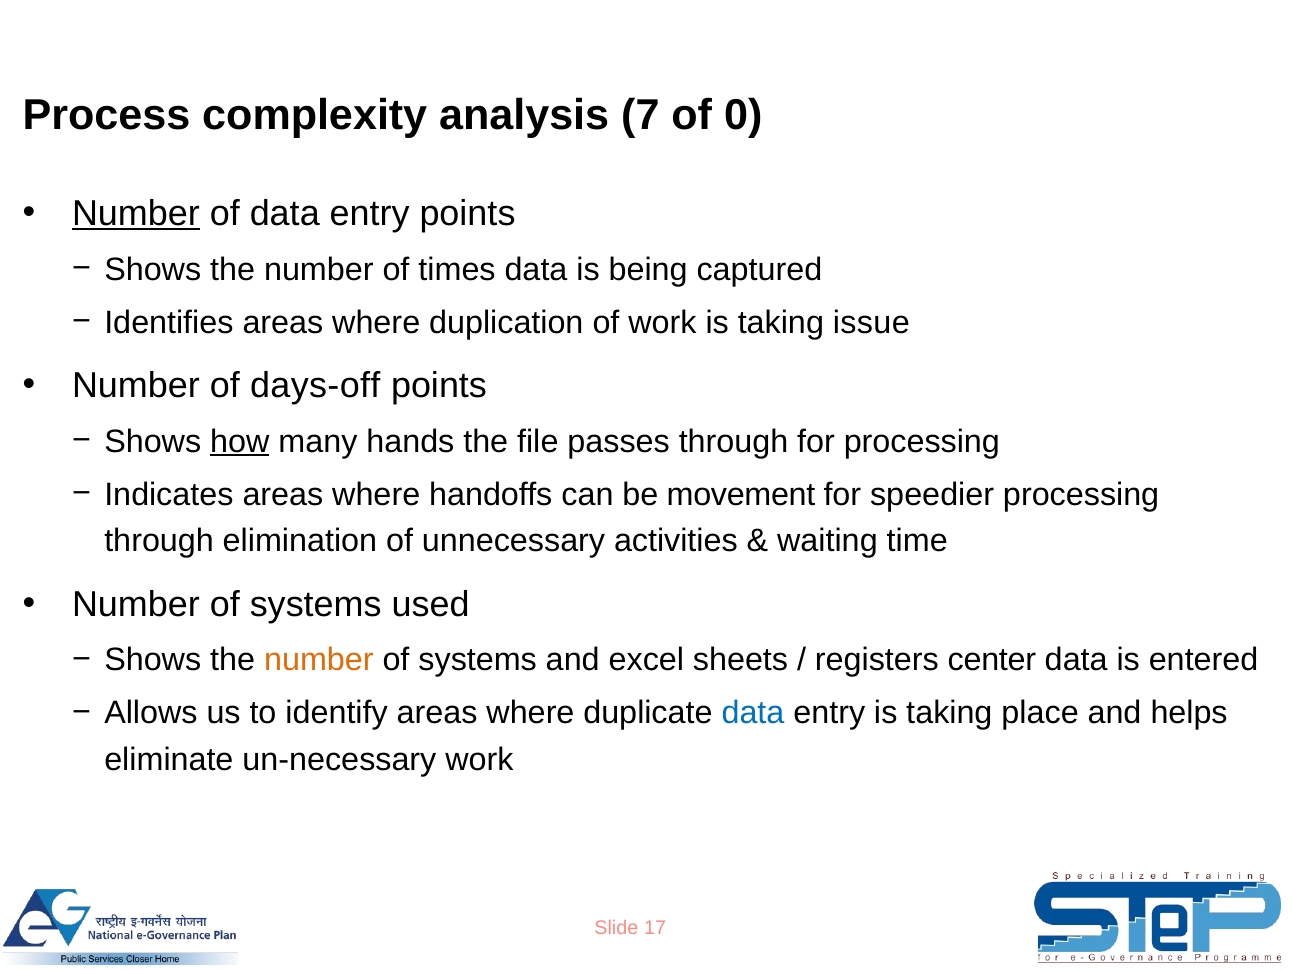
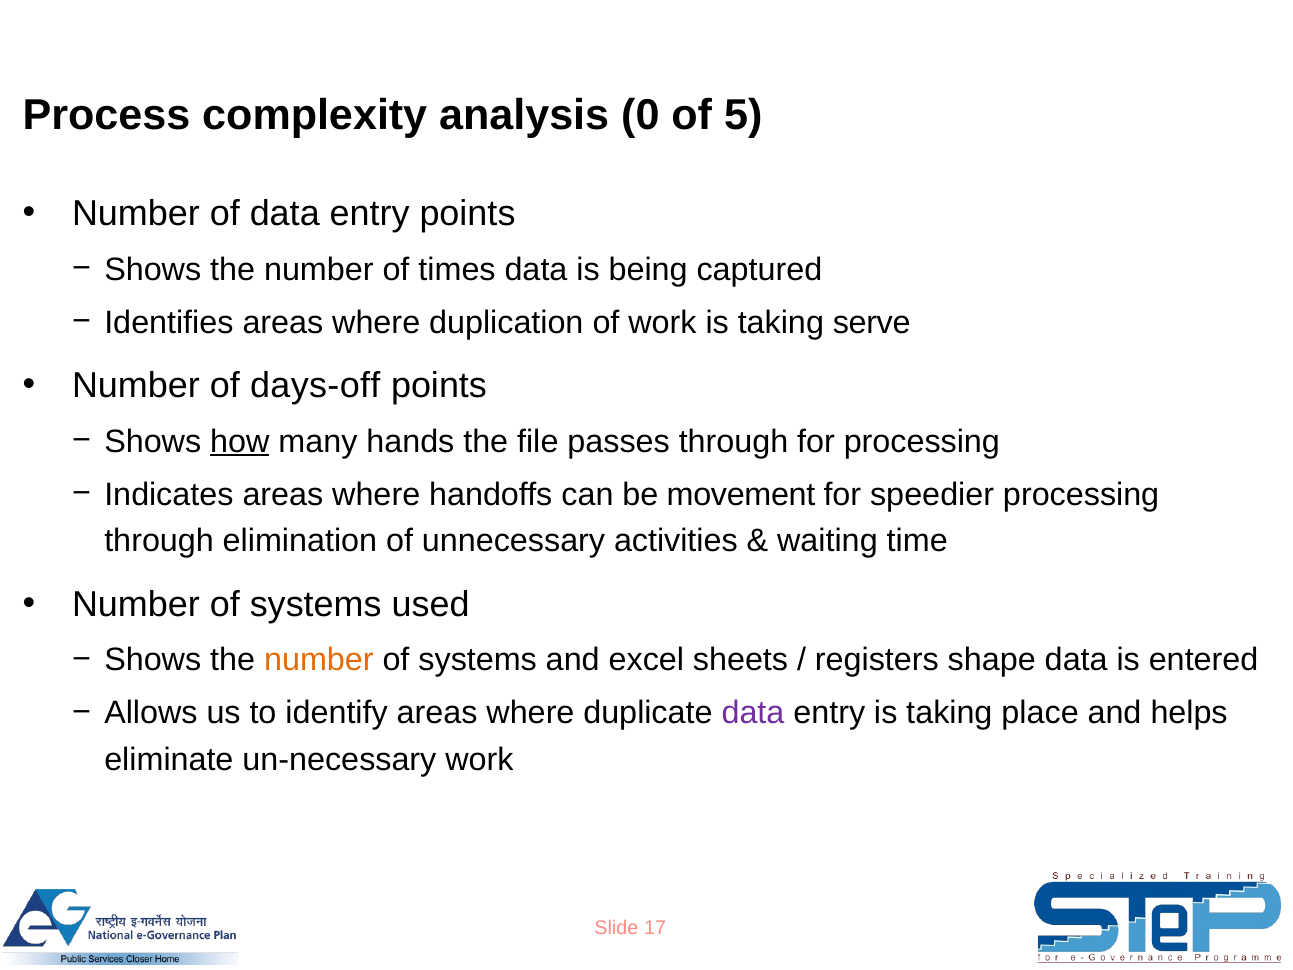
7: 7 -> 0
0: 0 -> 5
Number at (136, 214) underline: present -> none
issue: issue -> serve
center: center -> shape
data at (753, 713) colour: blue -> purple
